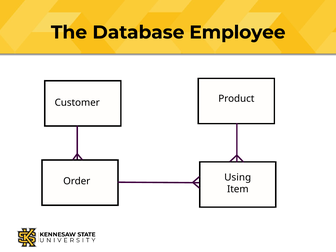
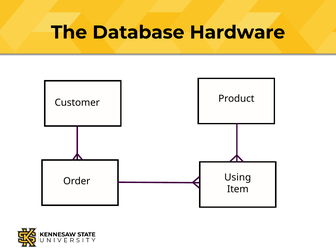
Employee: Employee -> Hardware
